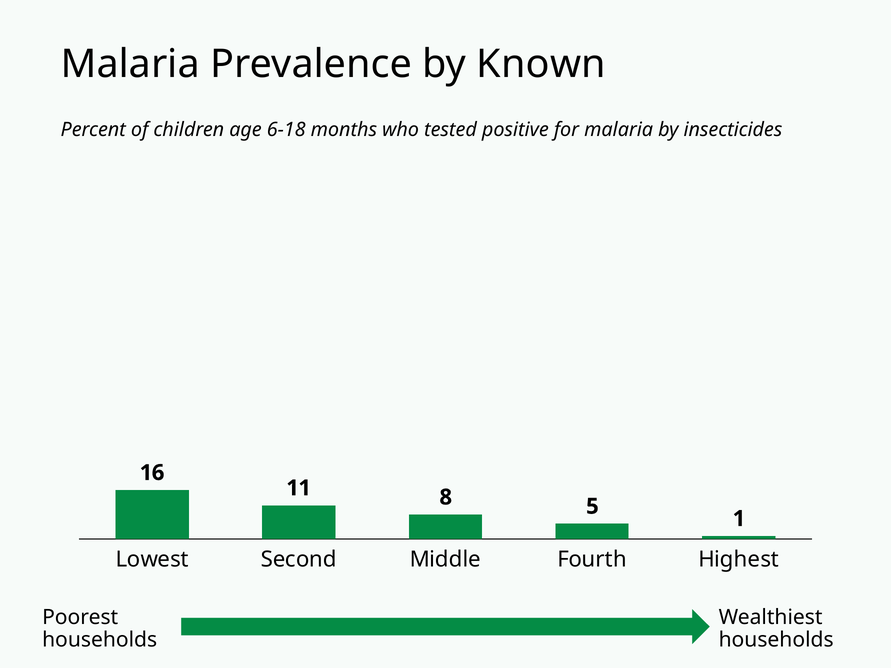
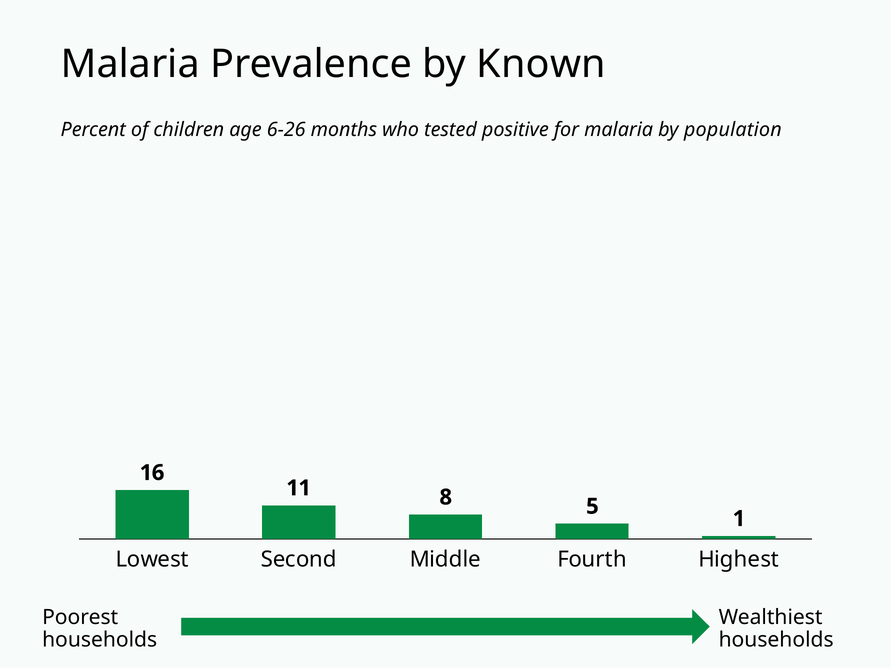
6-18: 6-18 -> 6-26
insecticides: insecticides -> population
